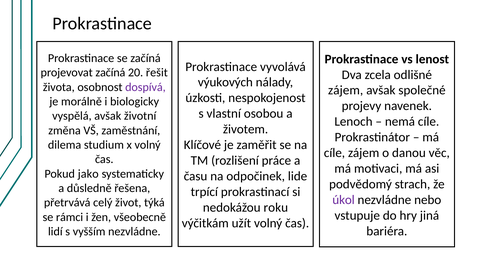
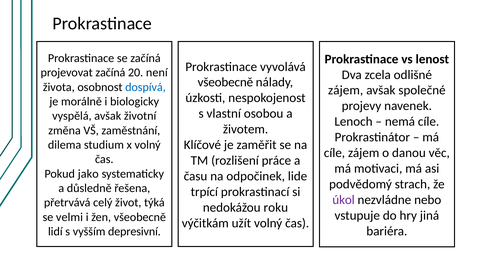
řešit: řešit -> není
výukových at (225, 82): výukových -> všeobecně
dospívá colour: purple -> blue
rámci: rámci -> velmi
vyšším nezvládne: nezvládne -> depresivní
